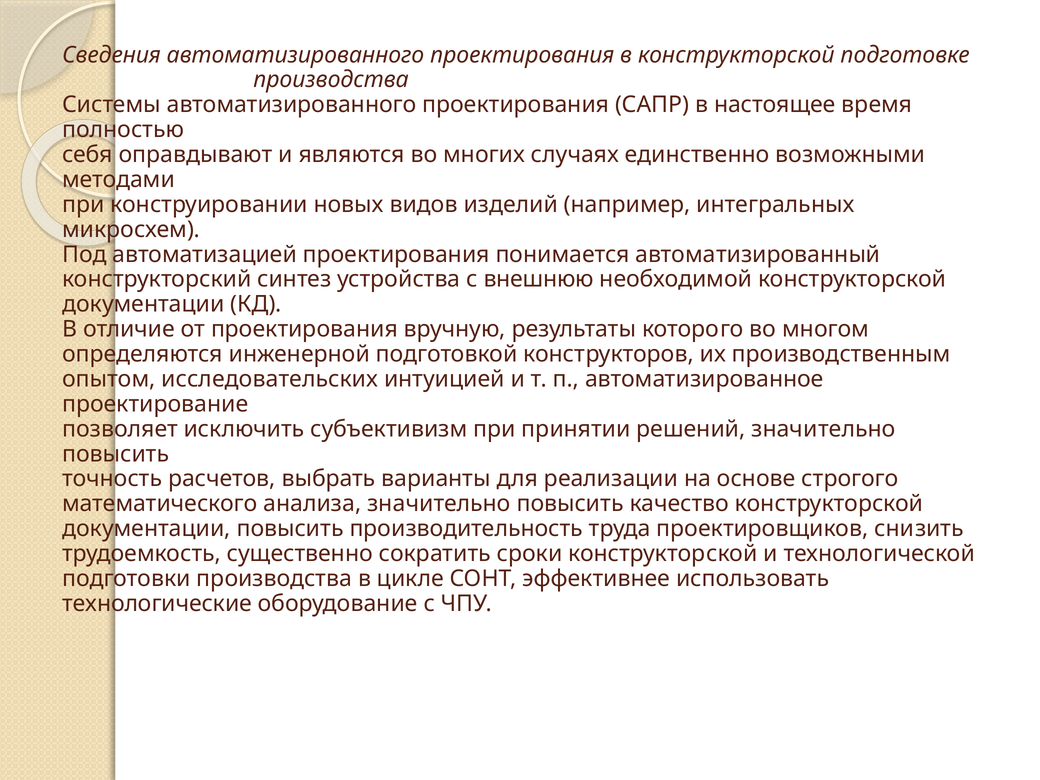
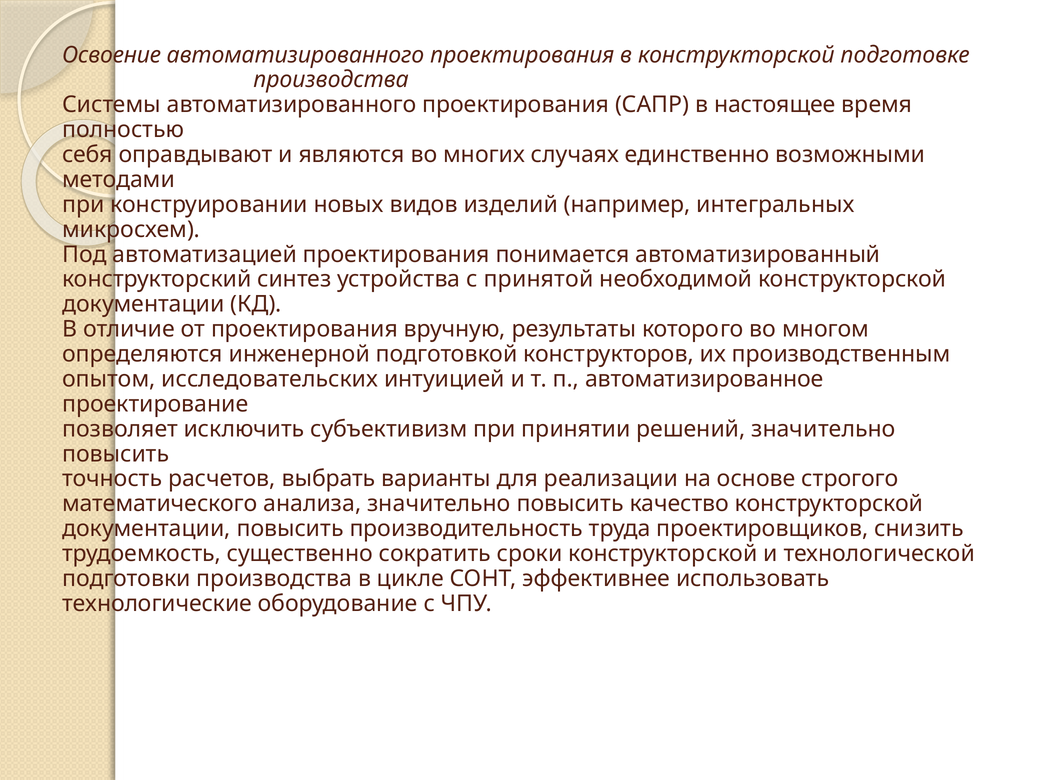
Сведения: Сведения -> Освоение
внешнюю: внешнюю -> принятой
